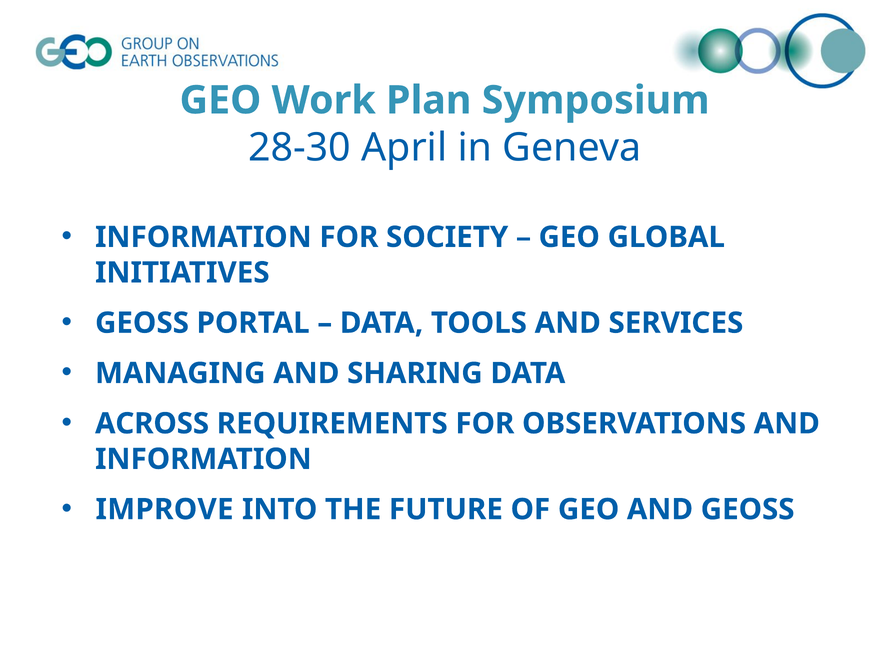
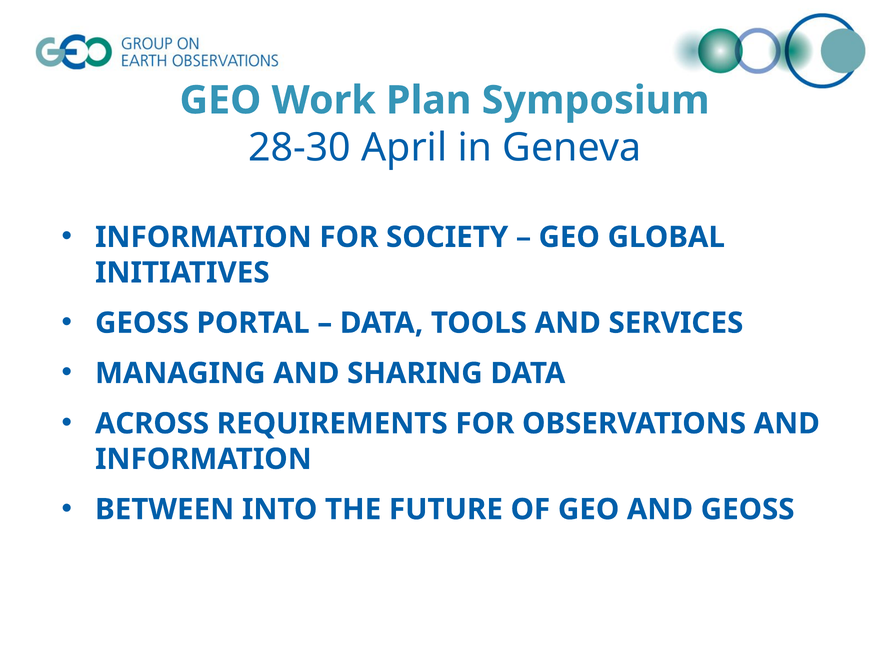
IMPROVE: IMPROVE -> BETWEEN
